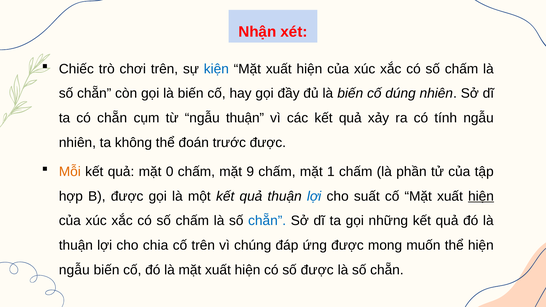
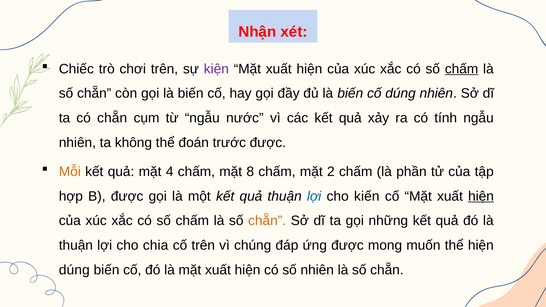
kiện colour: blue -> purple
chấm at (462, 69) underline: none -> present
ngẫu thuận: thuận -> nước
0: 0 -> 4
9: 9 -> 8
1: 1 -> 2
suất: suất -> kiến
chẵn at (267, 221) colour: blue -> orange
ngẫu at (74, 270): ngẫu -> dúng
số được: được -> nhiên
